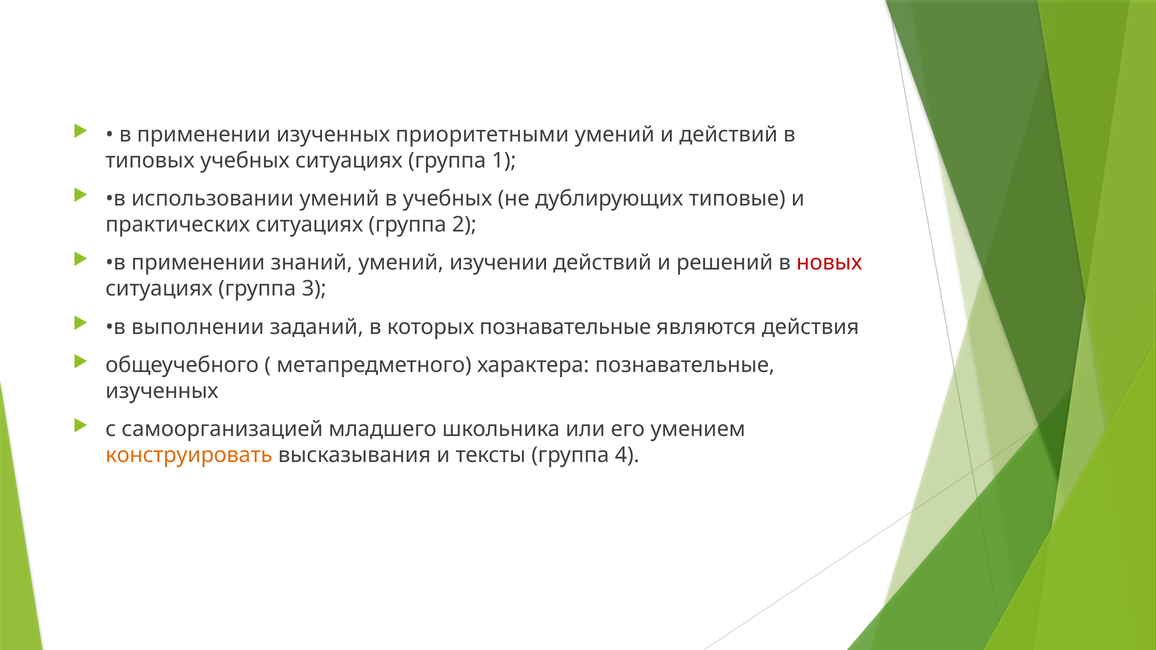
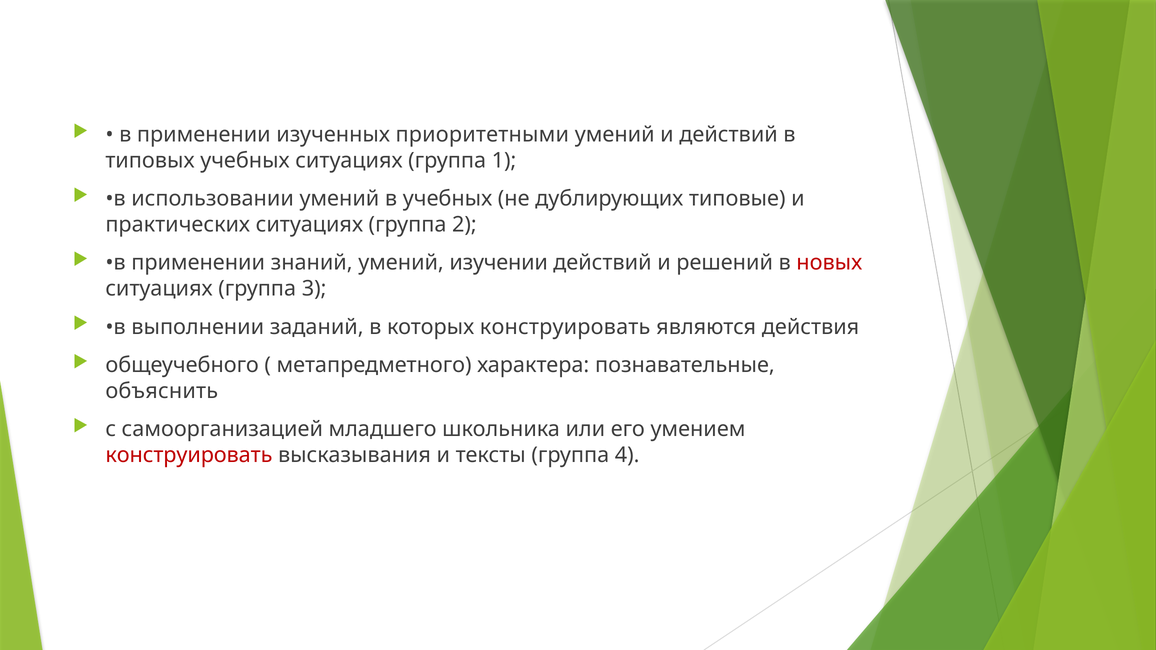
которых познавательные: познавательные -> конструировать
изученных at (162, 391): изученных -> объяснить
конструировать at (189, 455) colour: orange -> red
